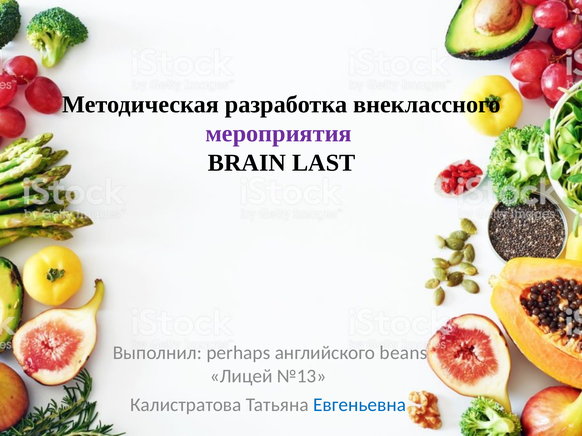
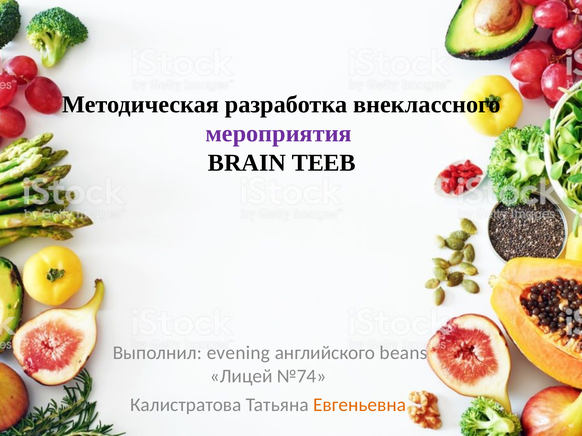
LAST: LAST -> TEEB
perhaps: perhaps -> evening
№13: №13 -> №74
Евгеньевна colour: blue -> orange
